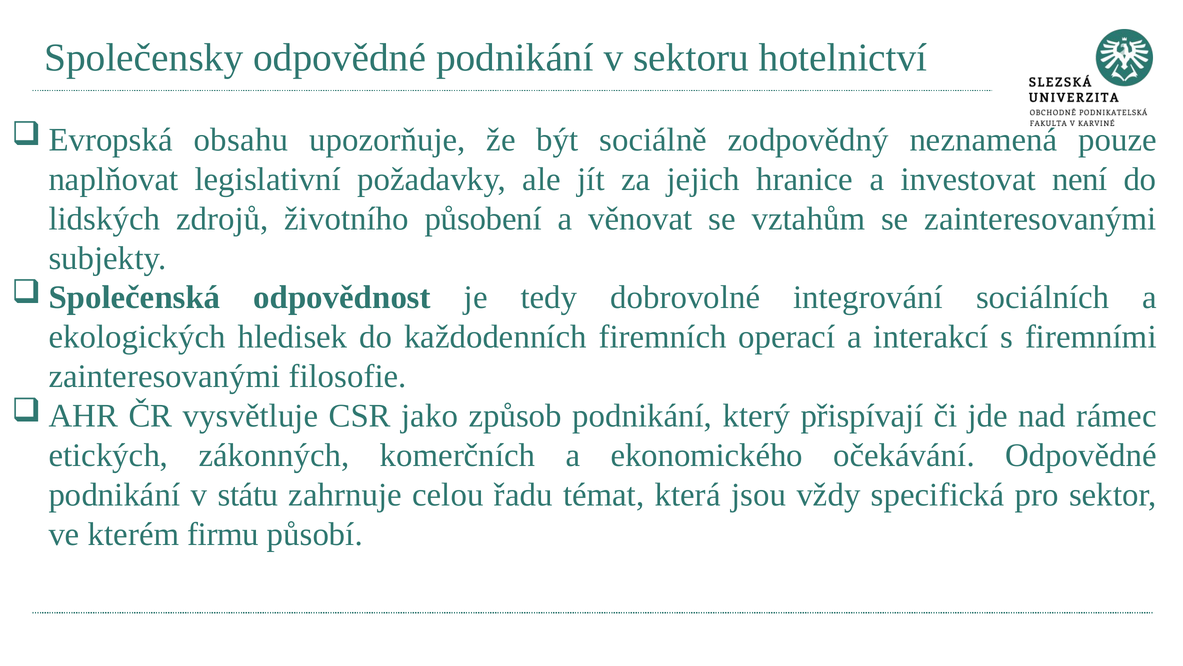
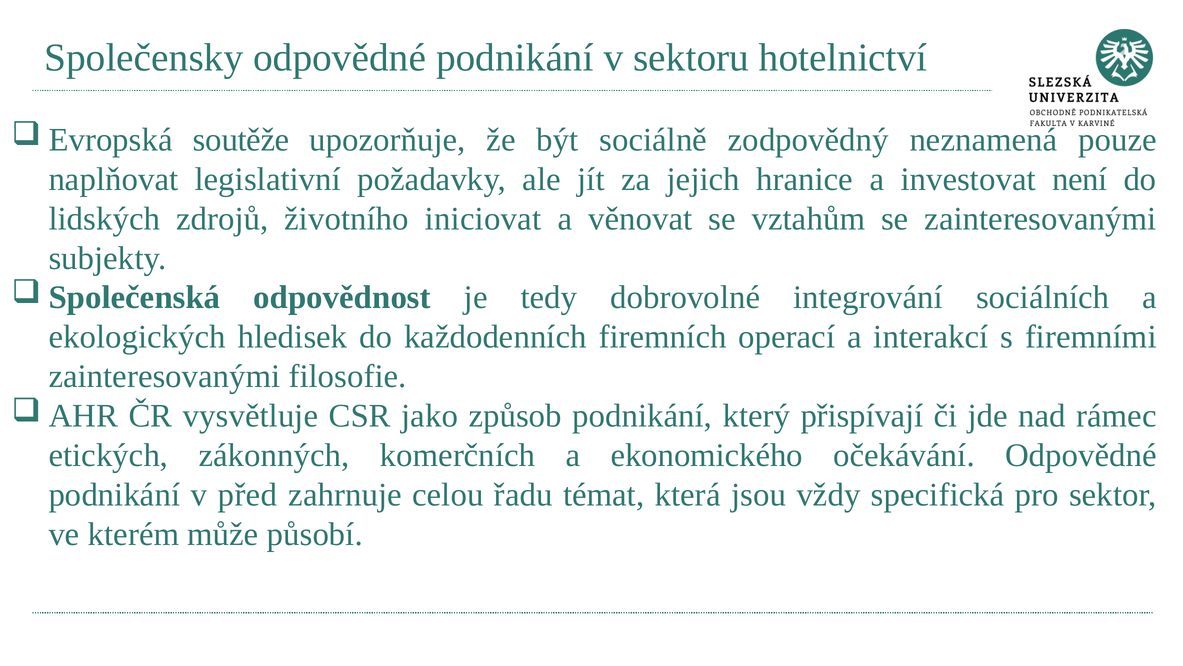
obsahu: obsahu -> soutěže
působení: působení -> iniciovat
státu: státu -> před
firmu: firmu -> může
